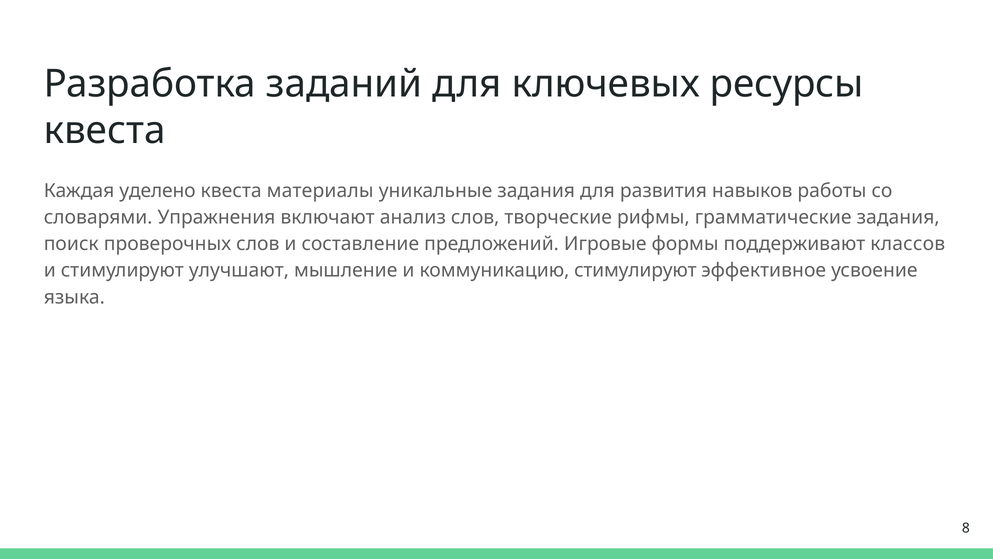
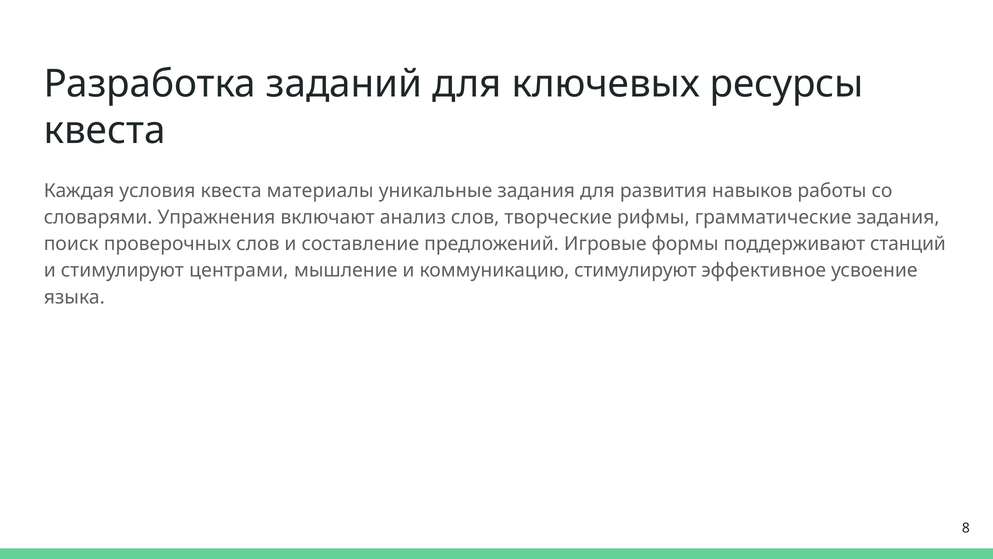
уделено: уделено -> условия
классов: классов -> станций
улучшают: улучшают -> центрами
